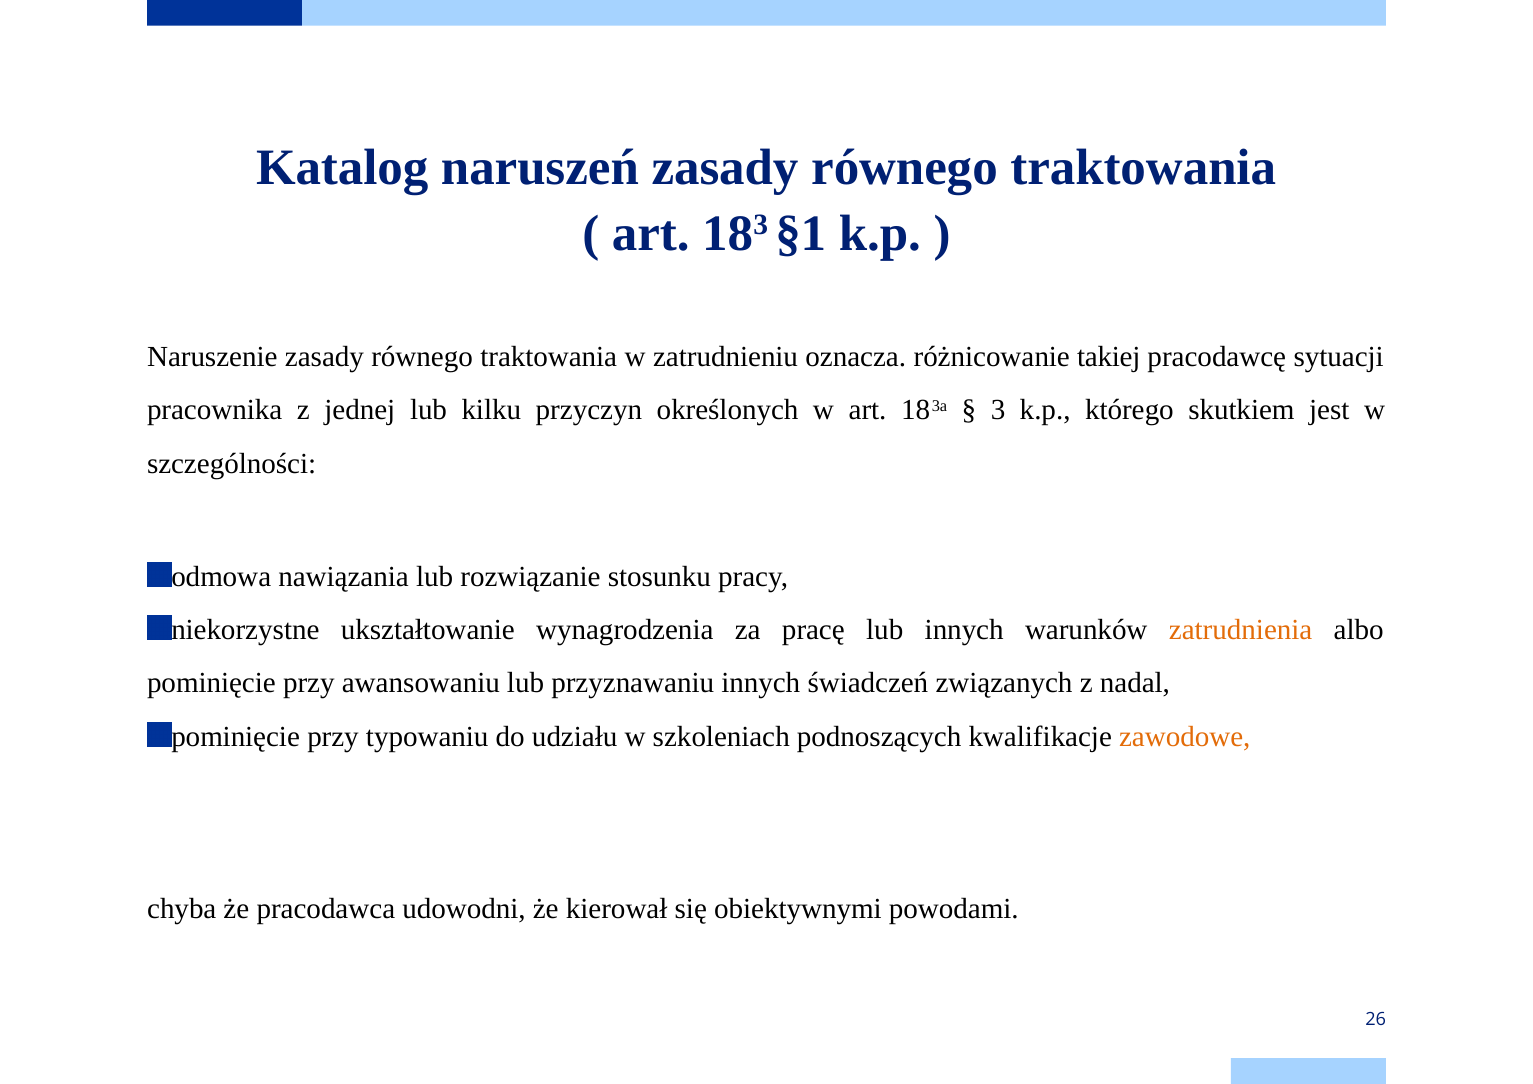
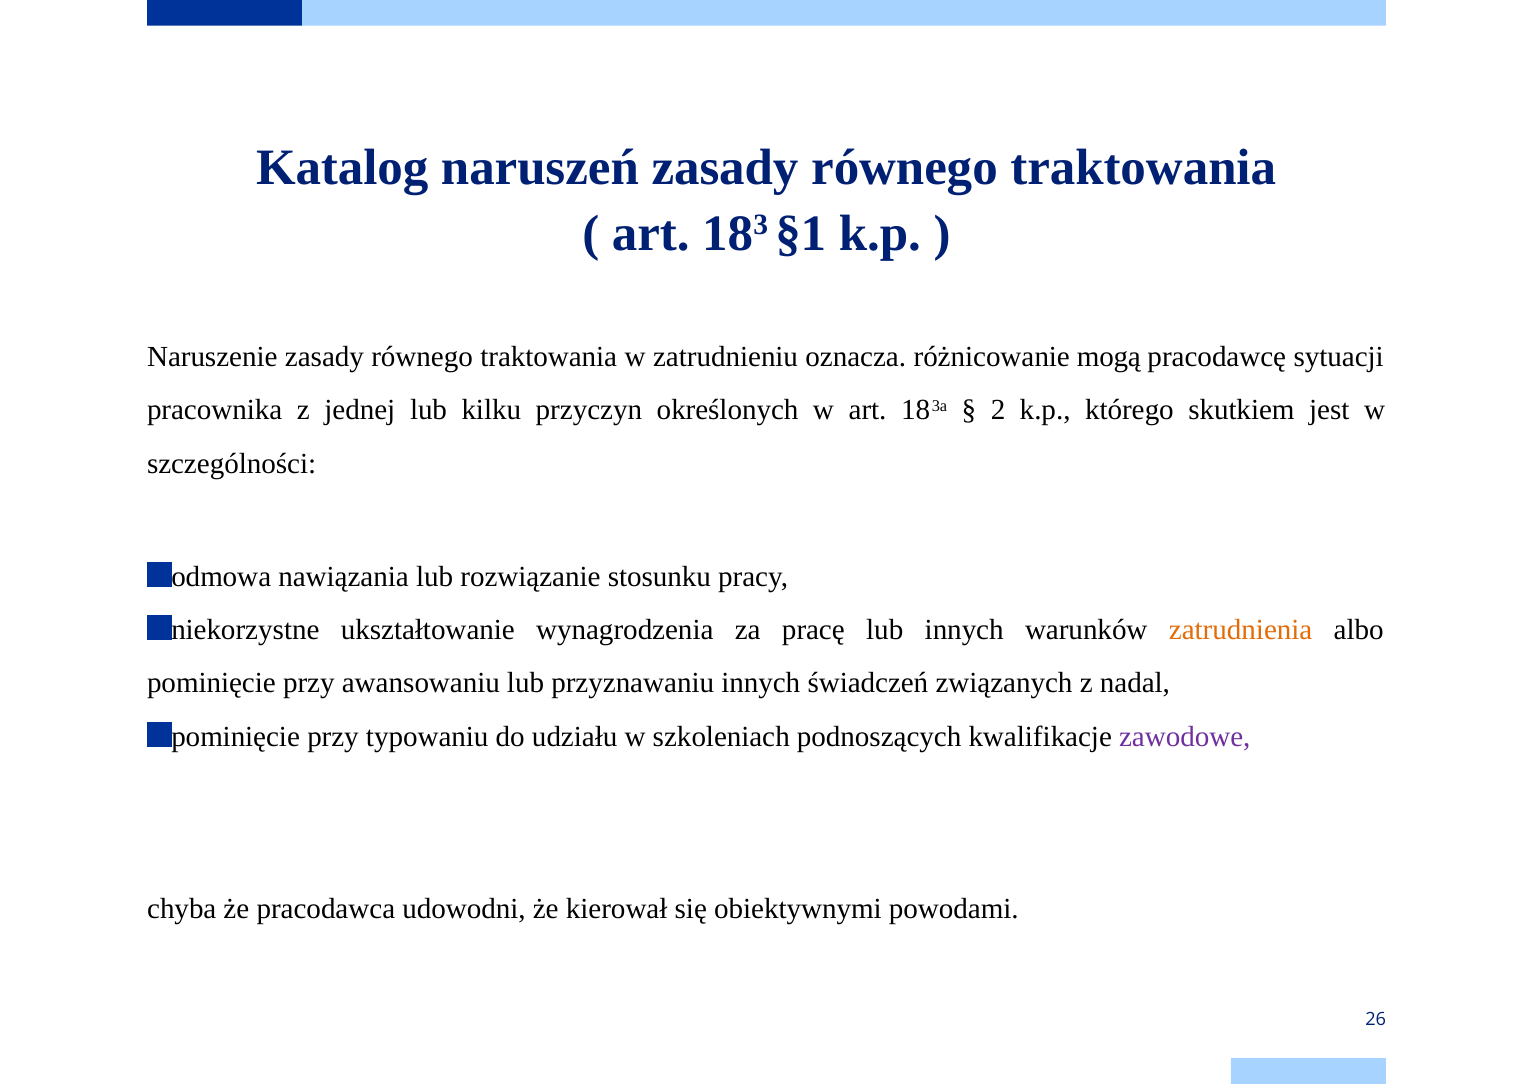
takiej: takiej -> mogą
3: 3 -> 2
zawodowe colour: orange -> purple
